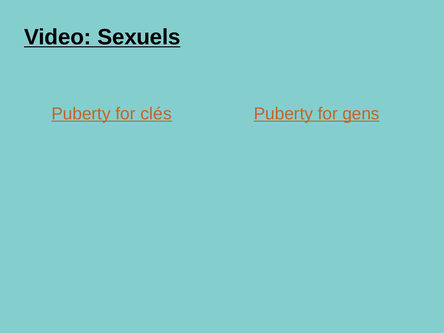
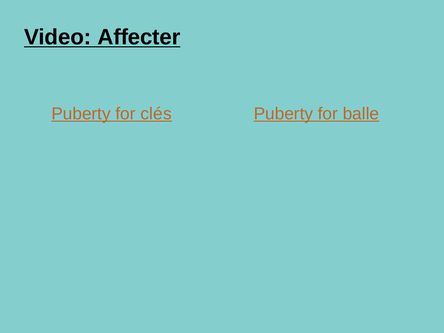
Sexuels: Sexuels -> Affecter
gens: gens -> balle
